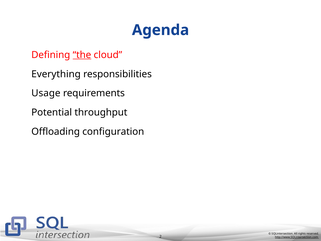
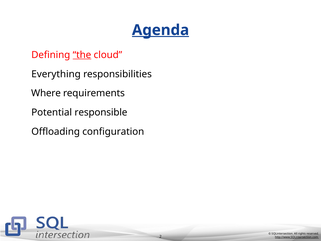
Agenda underline: none -> present
Usage: Usage -> Where
throughput: throughput -> responsible
